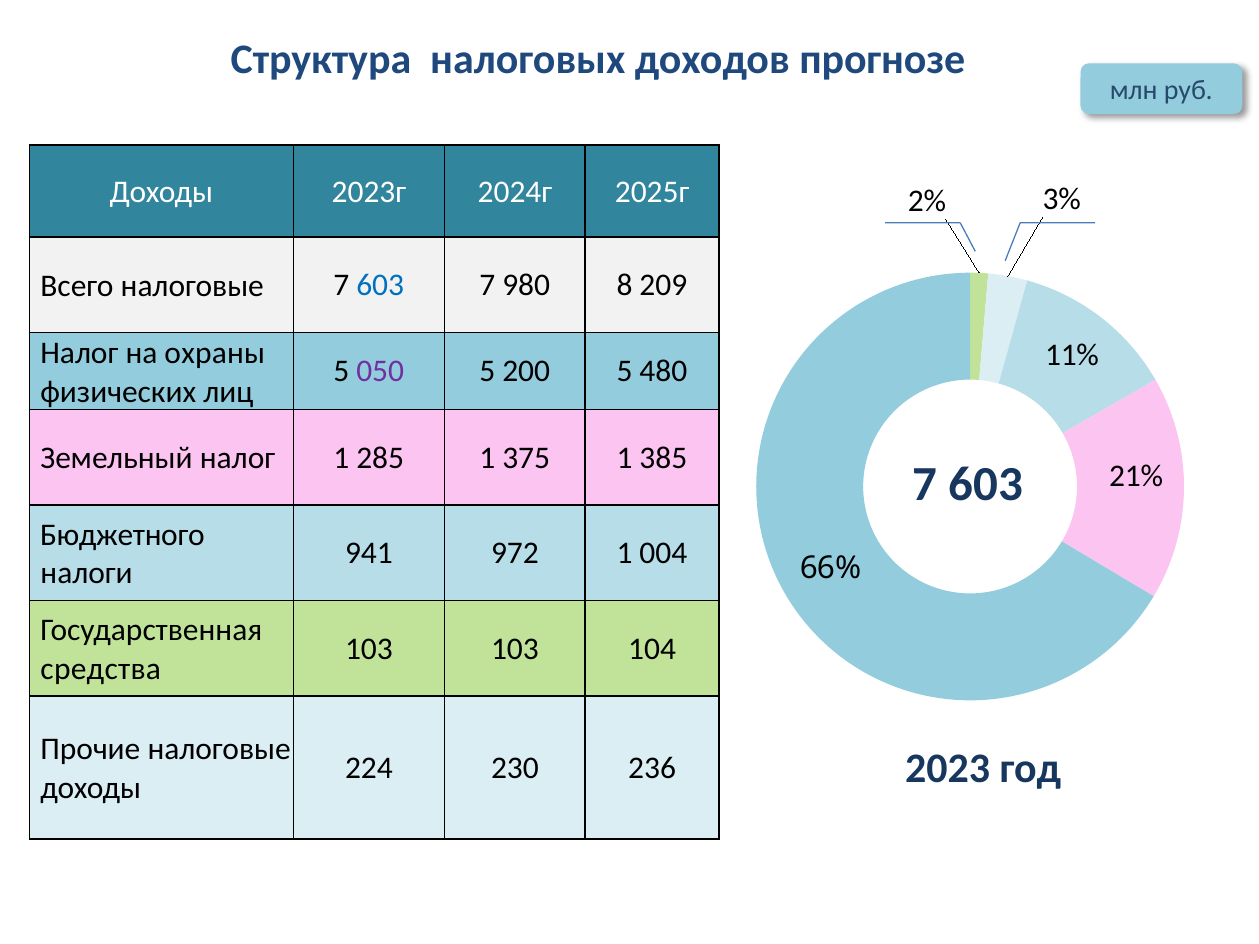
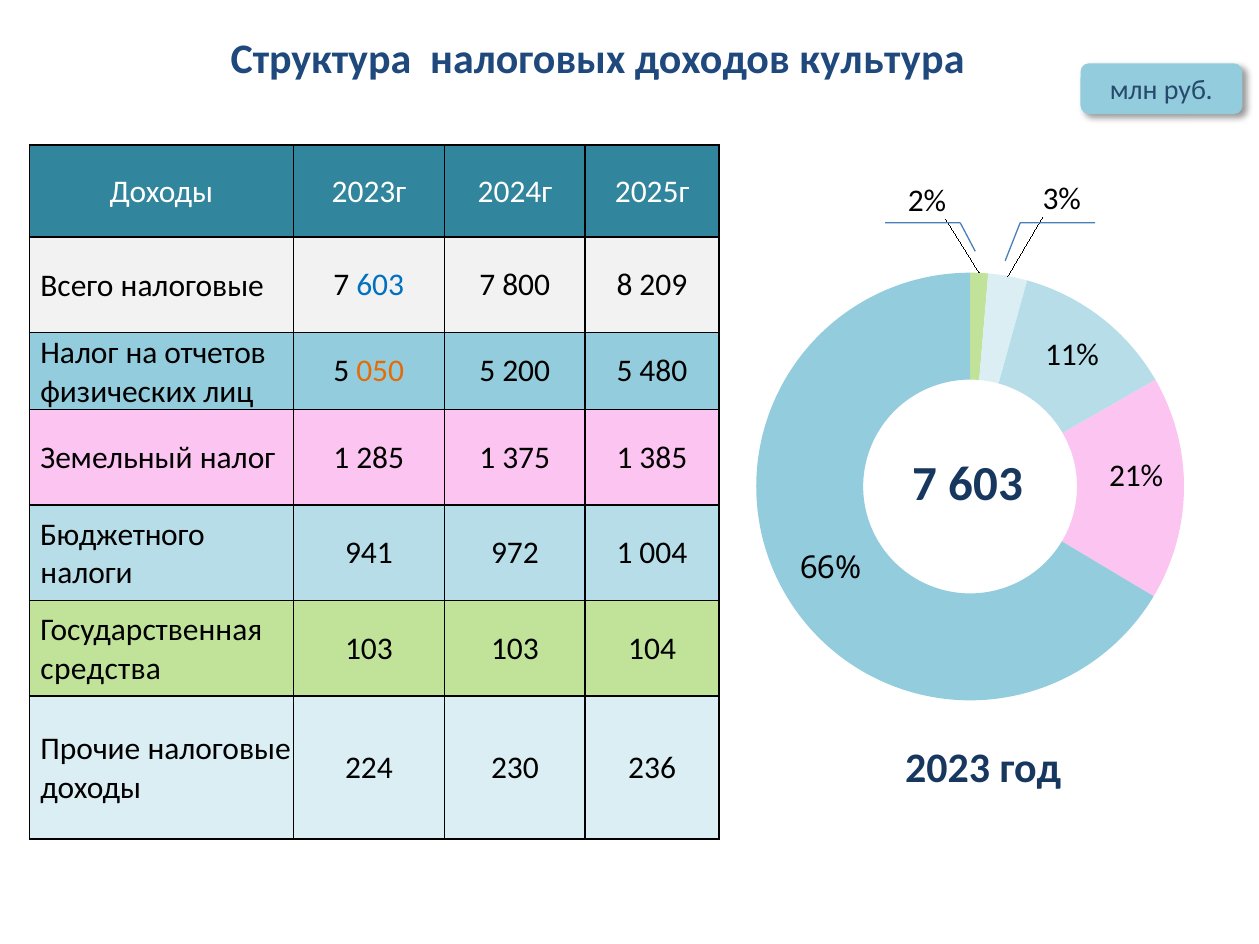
прогнозе: прогнозе -> культура
980: 980 -> 800
охраны: охраны -> отчетов
050 colour: purple -> orange
